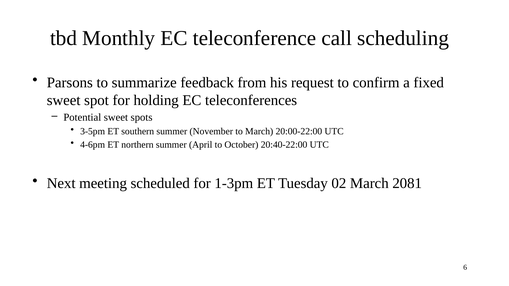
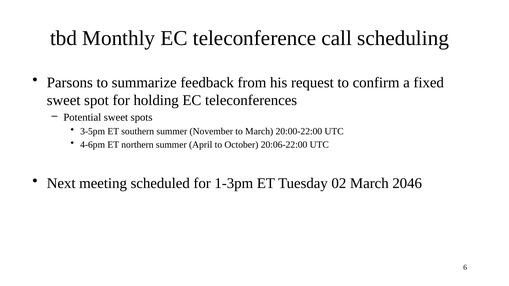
20:40-22:00: 20:40-22:00 -> 20:06-22:00
2081: 2081 -> 2046
